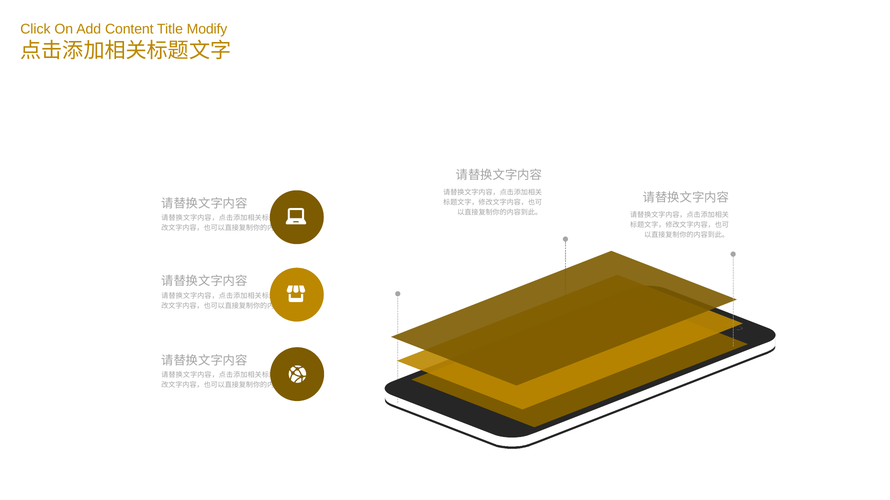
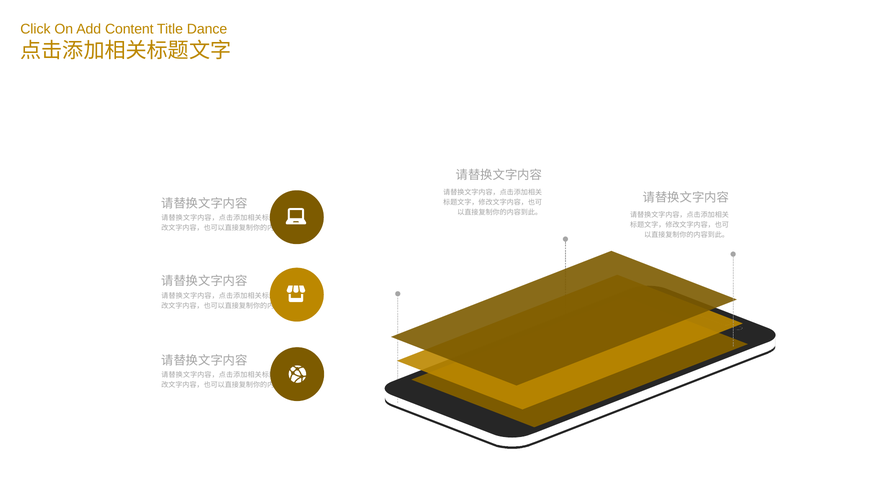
Modify: Modify -> Dance
